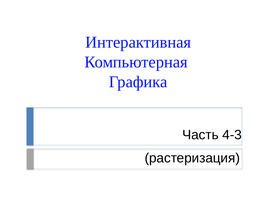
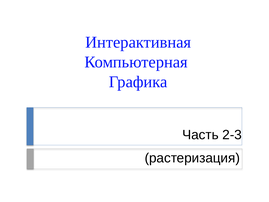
4-3: 4-3 -> 2-3
